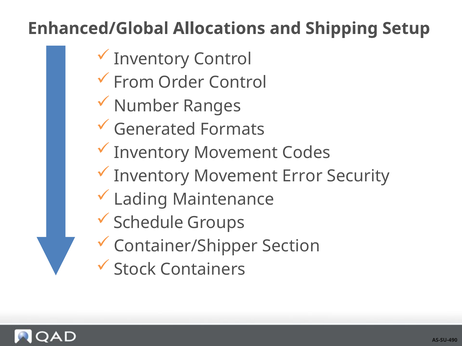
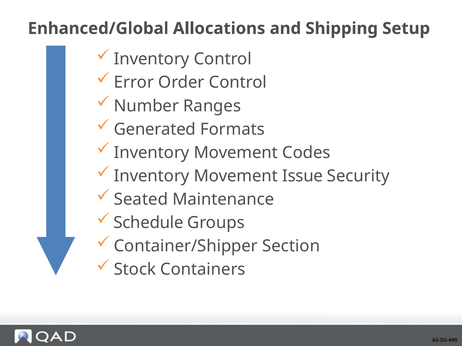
From: From -> Error
Error: Error -> Issue
Lading: Lading -> Seated
